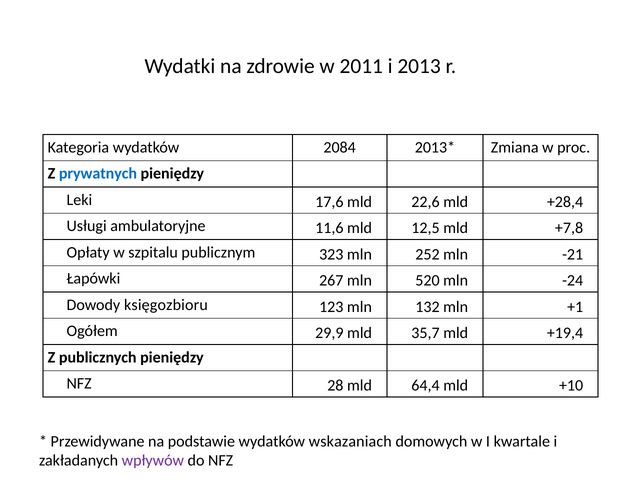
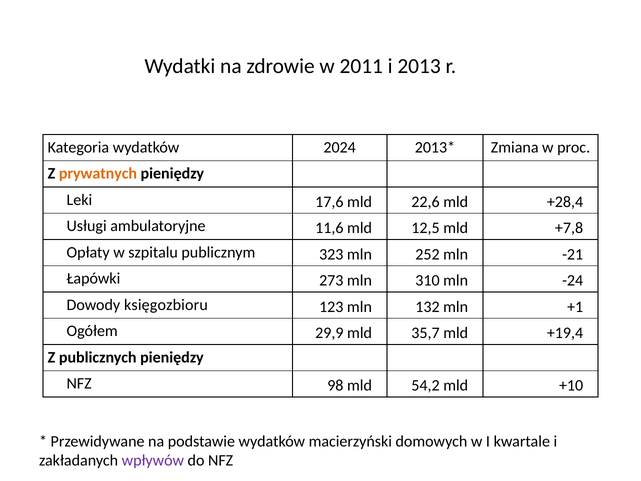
2084: 2084 -> 2024
prywatnych colour: blue -> orange
267: 267 -> 273
520: 520 -> 310
28: 28 -> 98
64,4: 64,4 -> 54,2
wskazaniach: wskazaniach -> macierzyński
